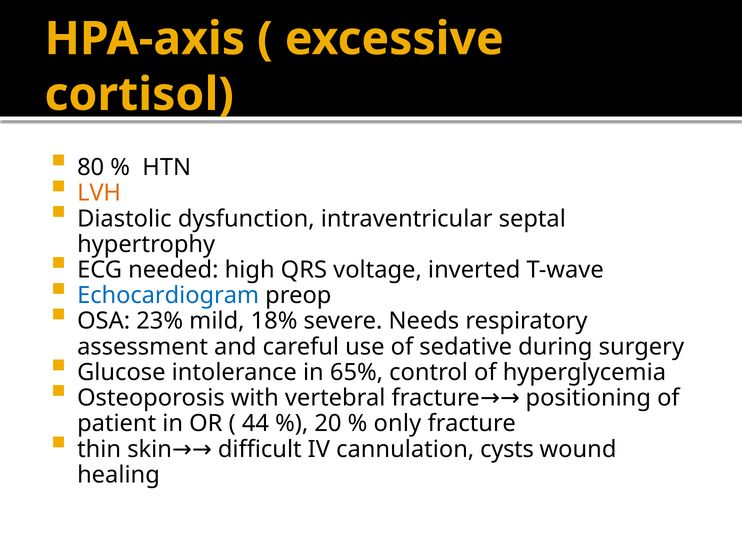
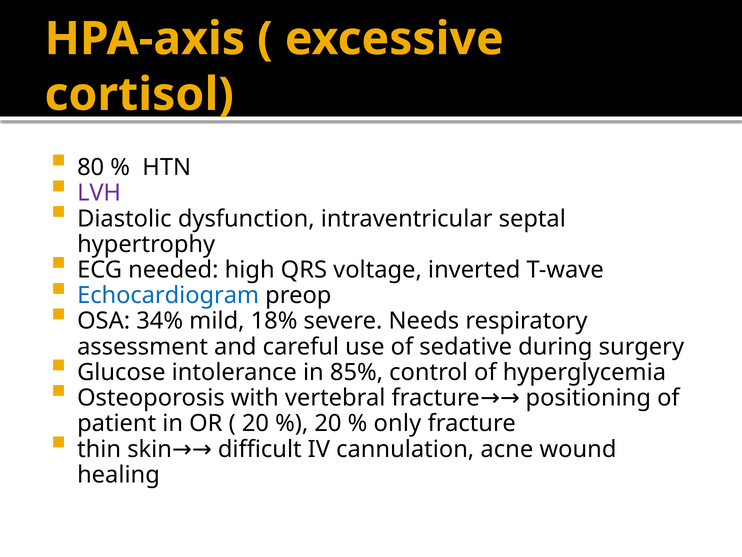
LVH colour: orange -> purple
23%: 23% -> 34%
65%: 65% -> 85%
44 at (255, 423): 44 -> 20
cysts: cysts -> acne
